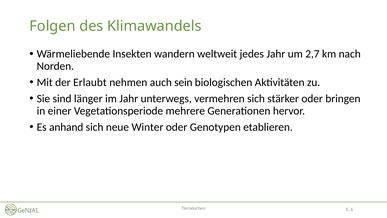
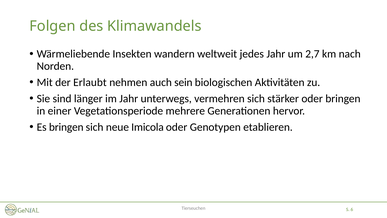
Es anhand: anhand -> bringen
Winter: Winter -> Imicola
